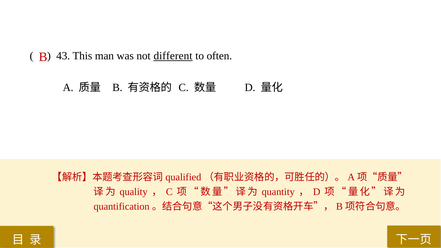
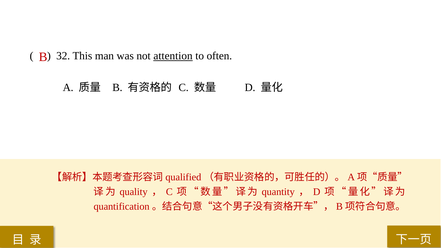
43: 43 -> 32
different: different -> attention
